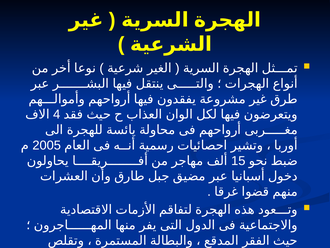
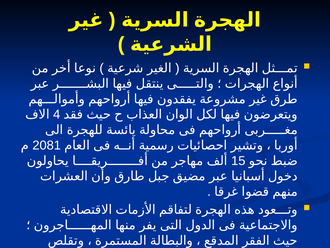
2005: 2005 -> 2081
